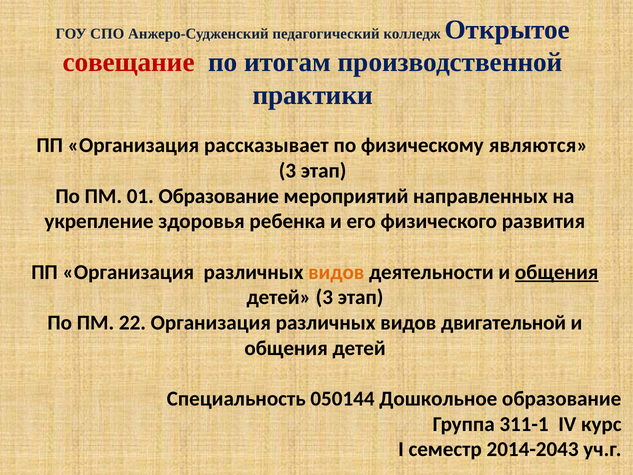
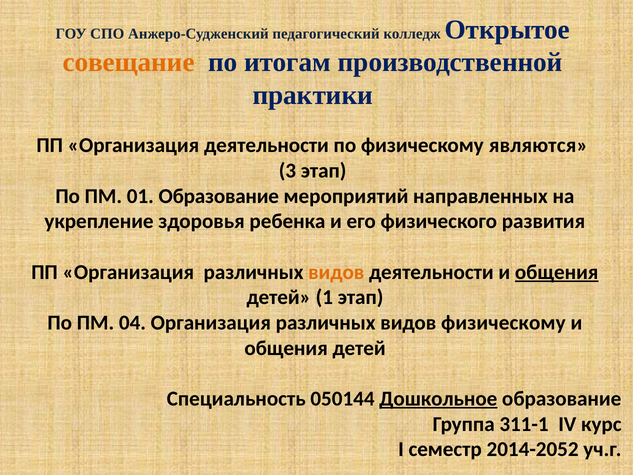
совещание colour: red -> orange
Организация рассказывает: рассказывает -> деятельности
детей 3: 3 -> 1
22: 22 -> 04
видов двигательной: двигательной -> физическому
Дошкольное underline: none -> present
2014-2043: 2014-2043 -> 2014-2052
